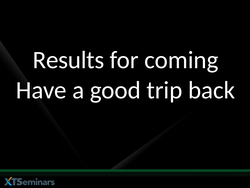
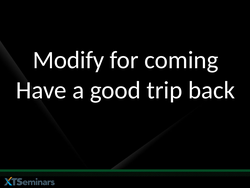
Results: Results -> Modify
